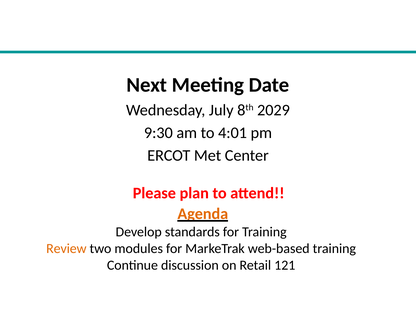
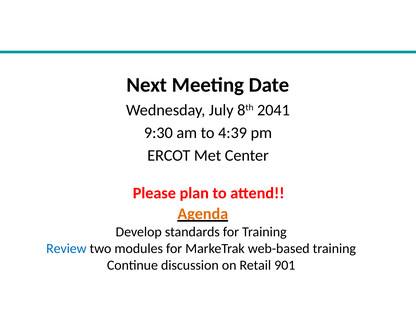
2029: 2029 -> 2041
4:01: 4:01 -> 4:39
Review colour: orange -> blue
121: 121 -> 901
